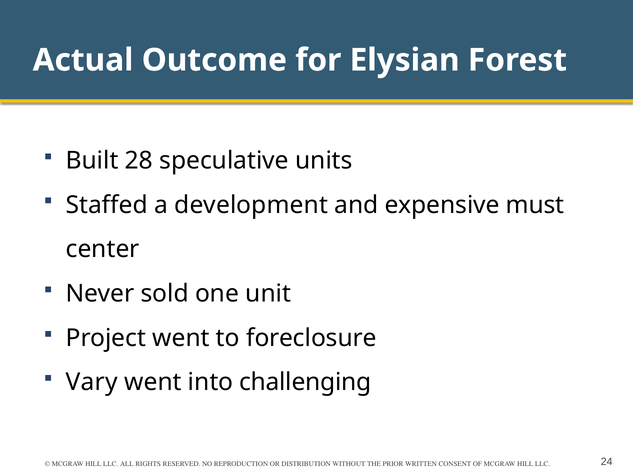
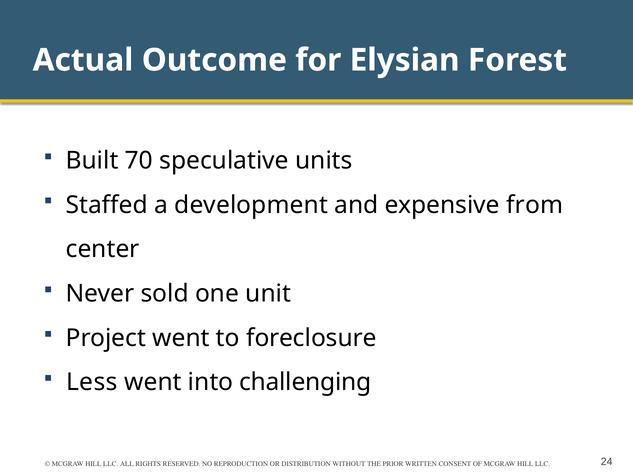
28: 28 -> 70
must: must -> from
Vary: Vary -> Less
